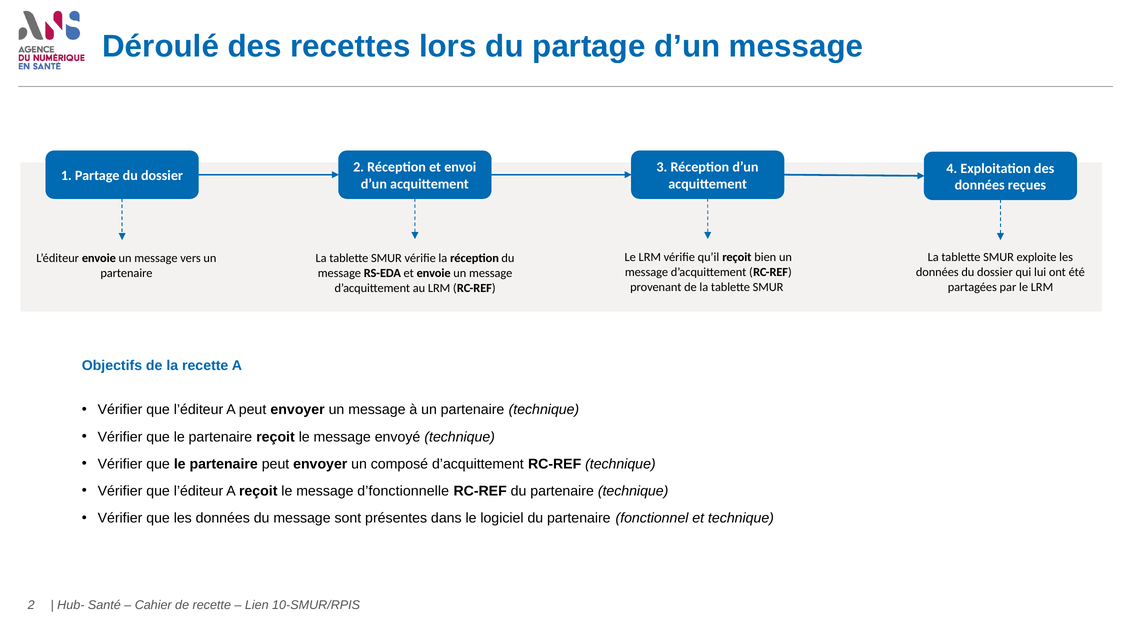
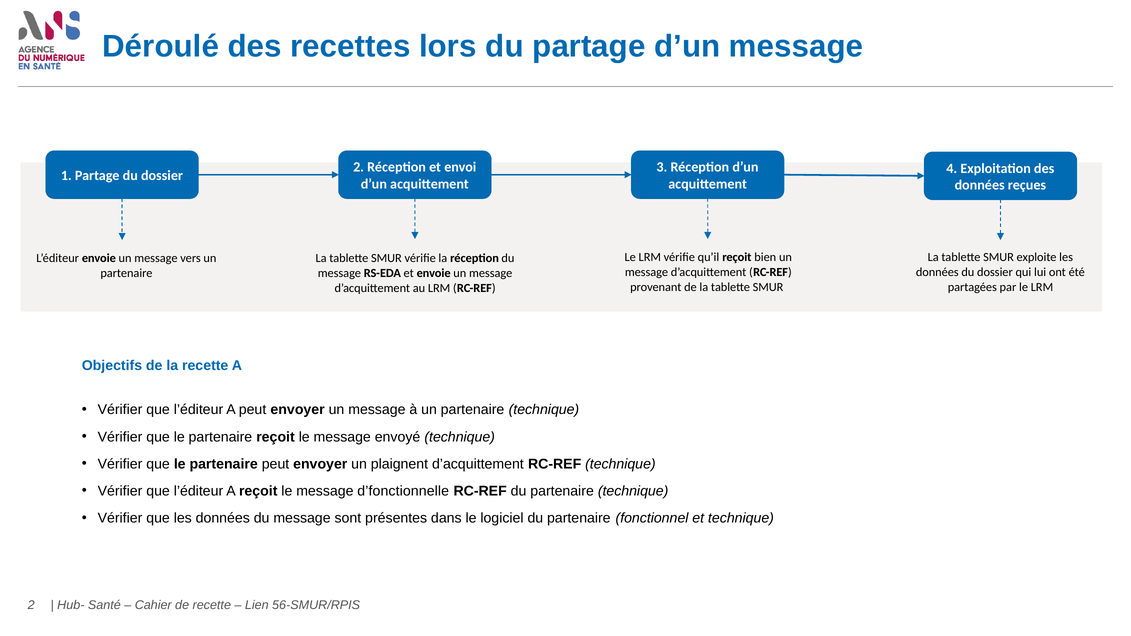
composé: composé -> plaignent
10-SMUR/RPIS: 10-SMUR/RPIS -> 56-SMUR/RPIS
